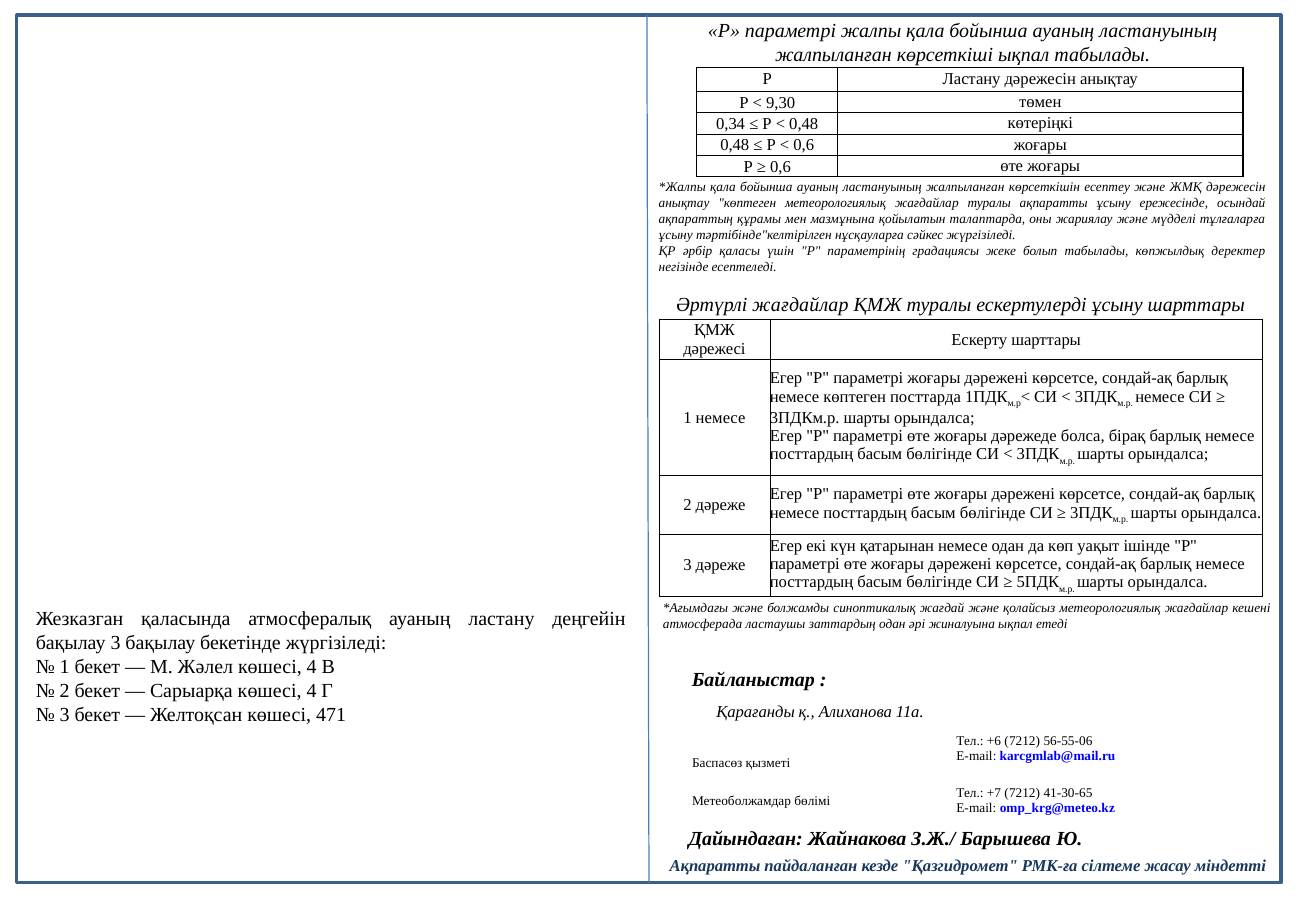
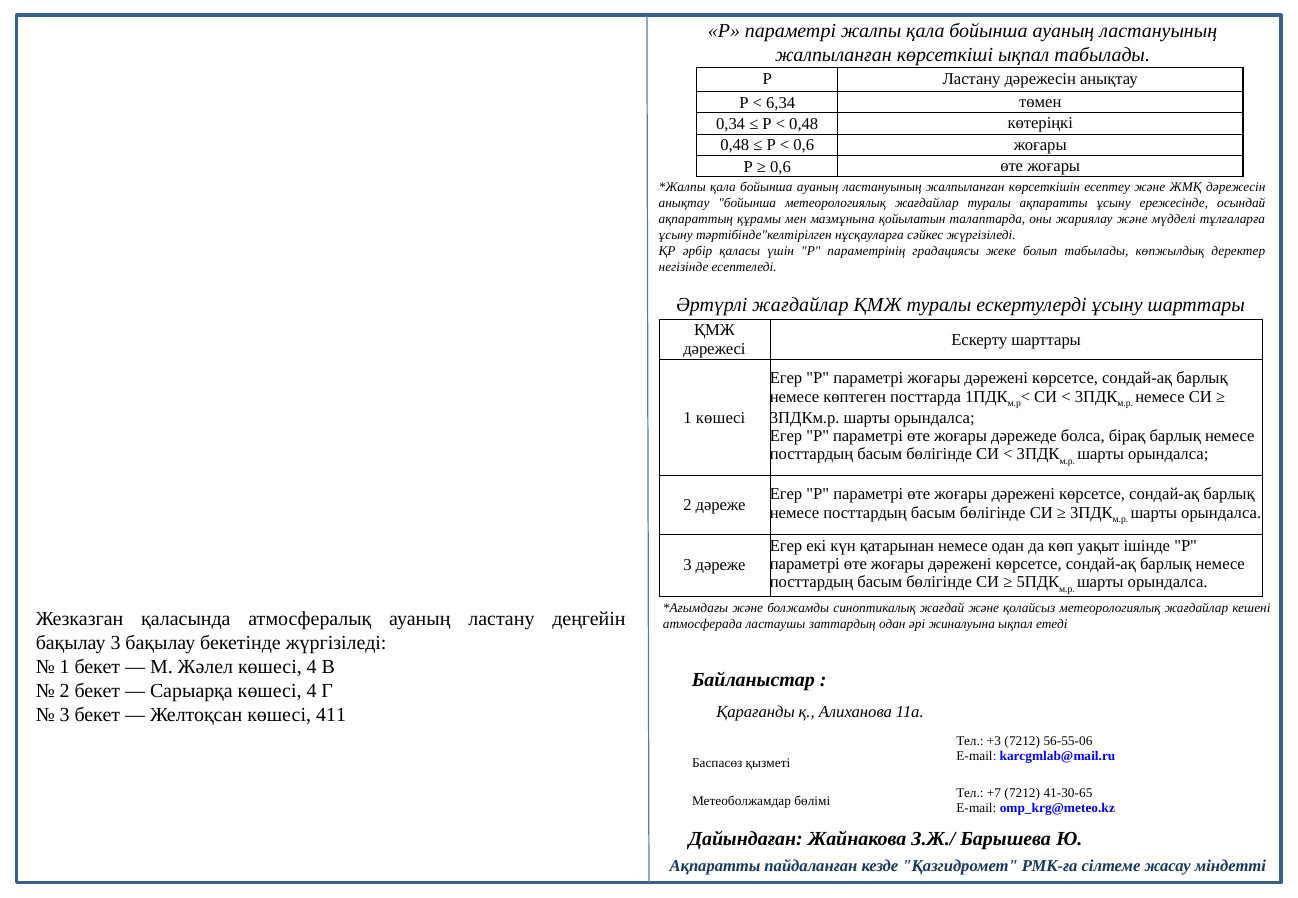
9,30: 9,30 -> 6,34
анықтау көптеген: көптеген -> бойынша
1 немесе: немесе -> көшесі
471: 471 -> 411
+6: +6 -> +3
